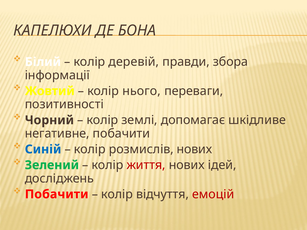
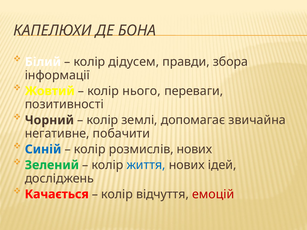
деревій: деревій -> дідусем
шкідливе: шкідливе -> звичайна
життя colour: red -> blue
Побачити at (57, 194): Побачити -> Качається
